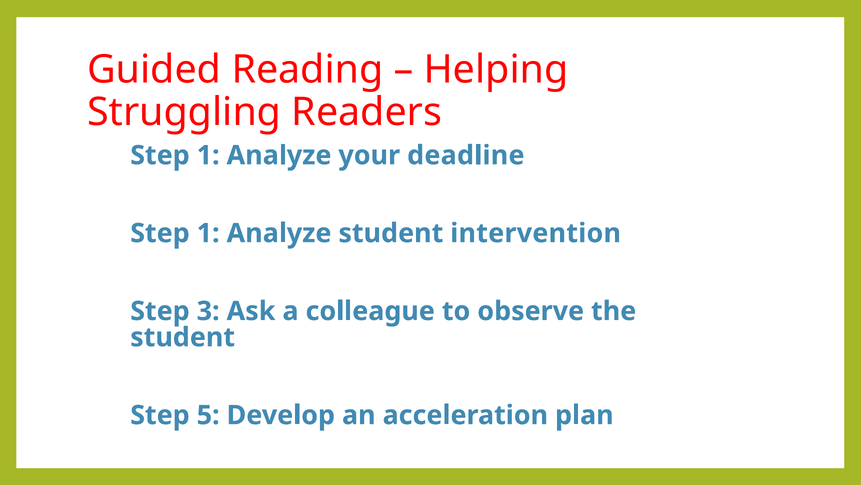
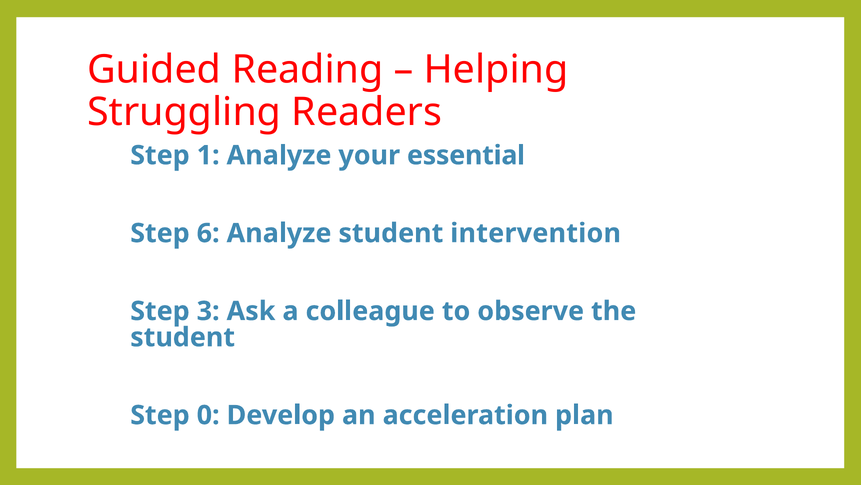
deadline: deadline -> essential
1 at (208, 233): 1 -> 6
5: 5 -> 0
